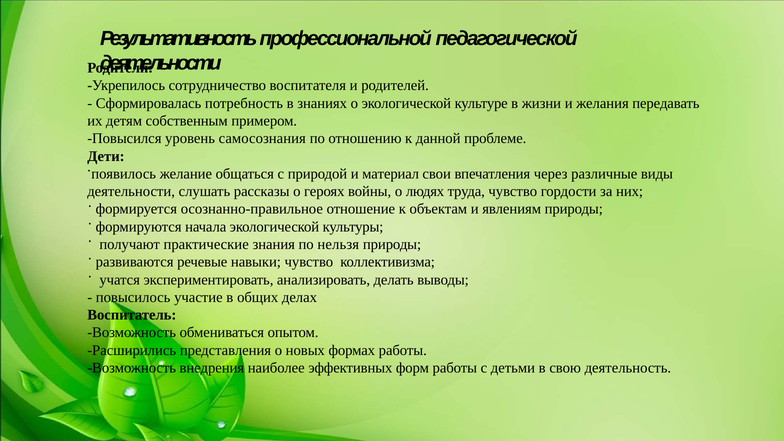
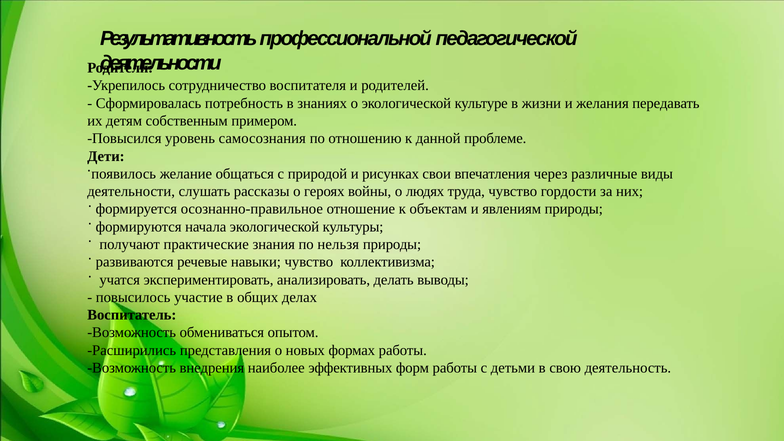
материал: материал -> рисунках
